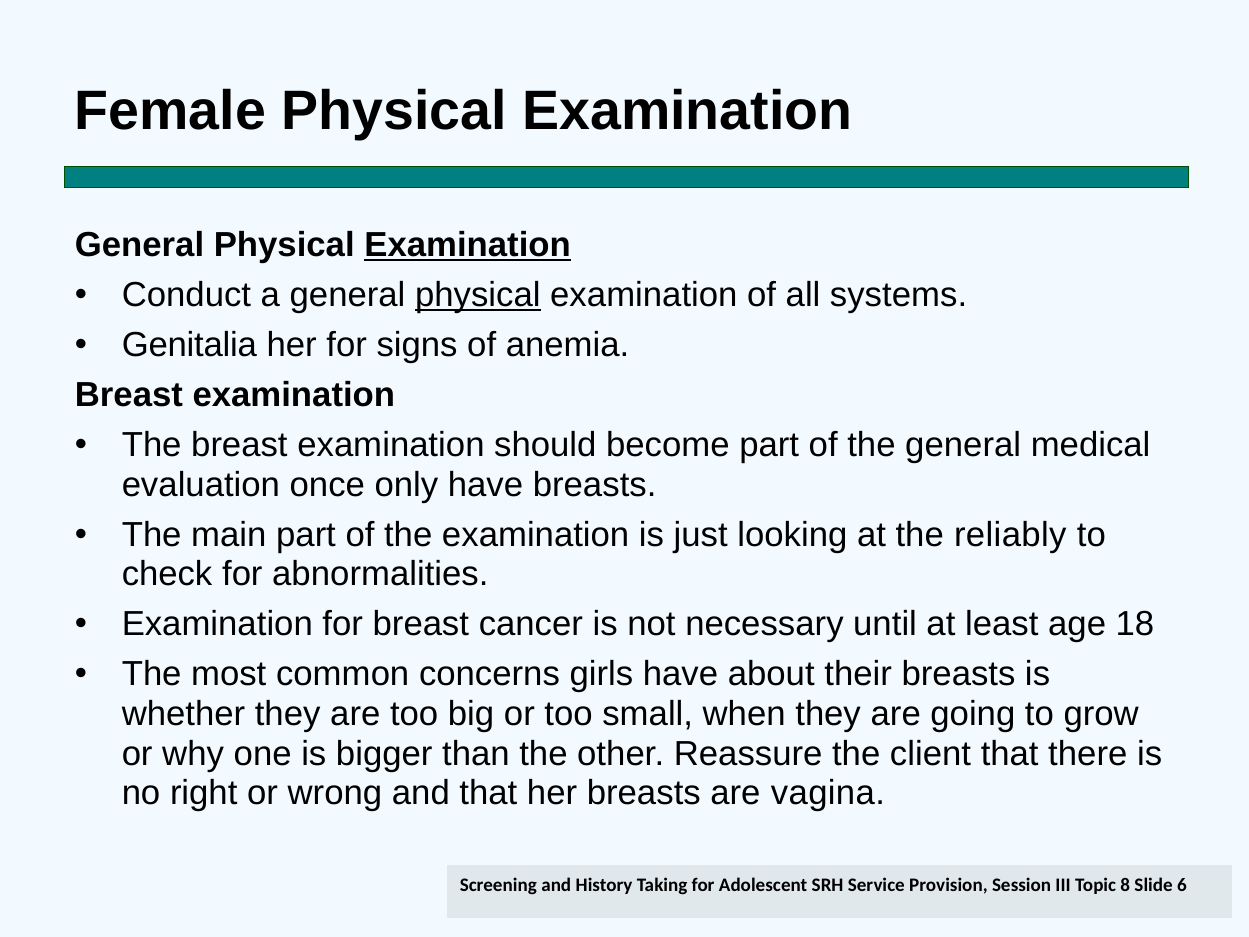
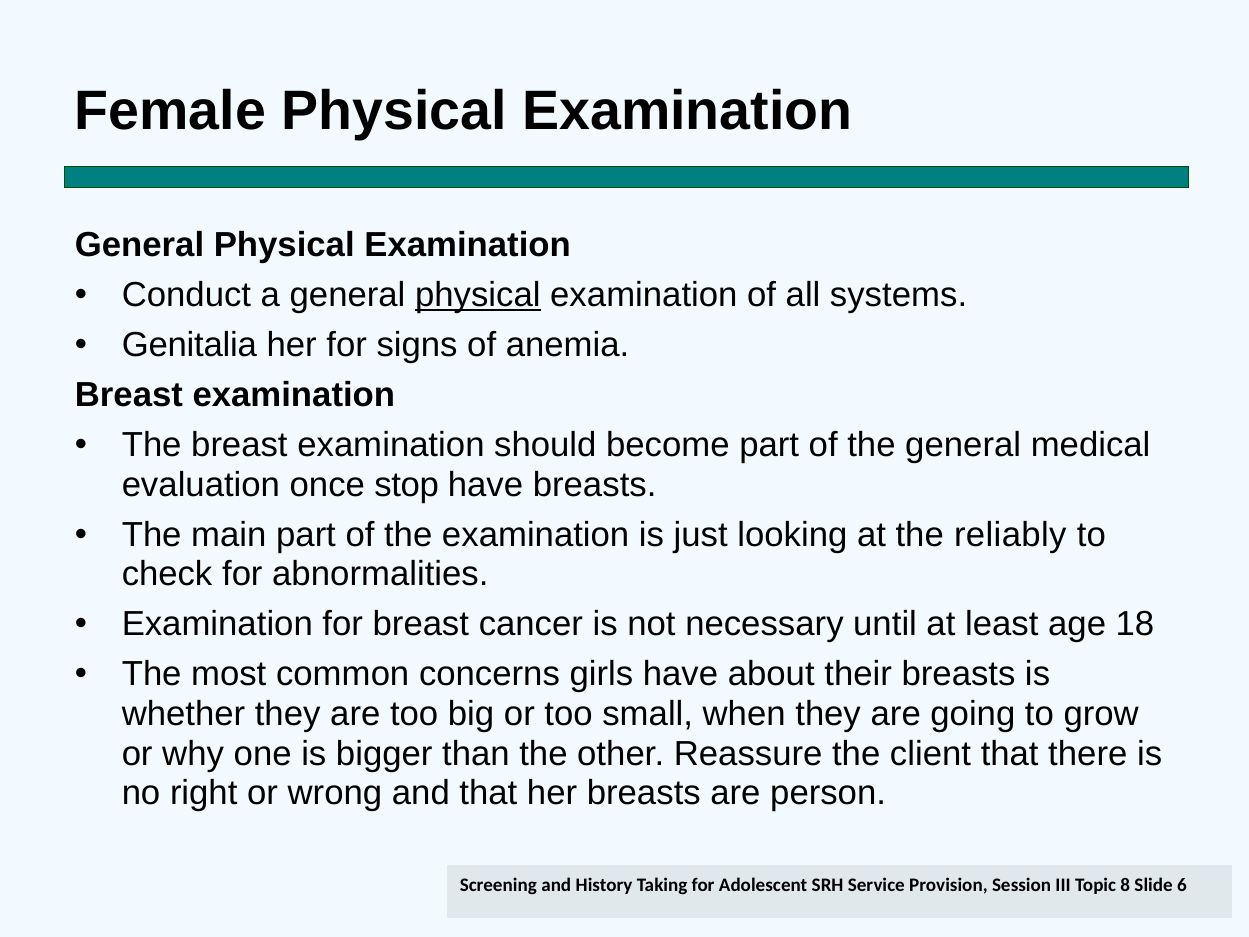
Examination at (468, 245) underline: present -> none
only: only -> stop
vagina: vagina -> person
